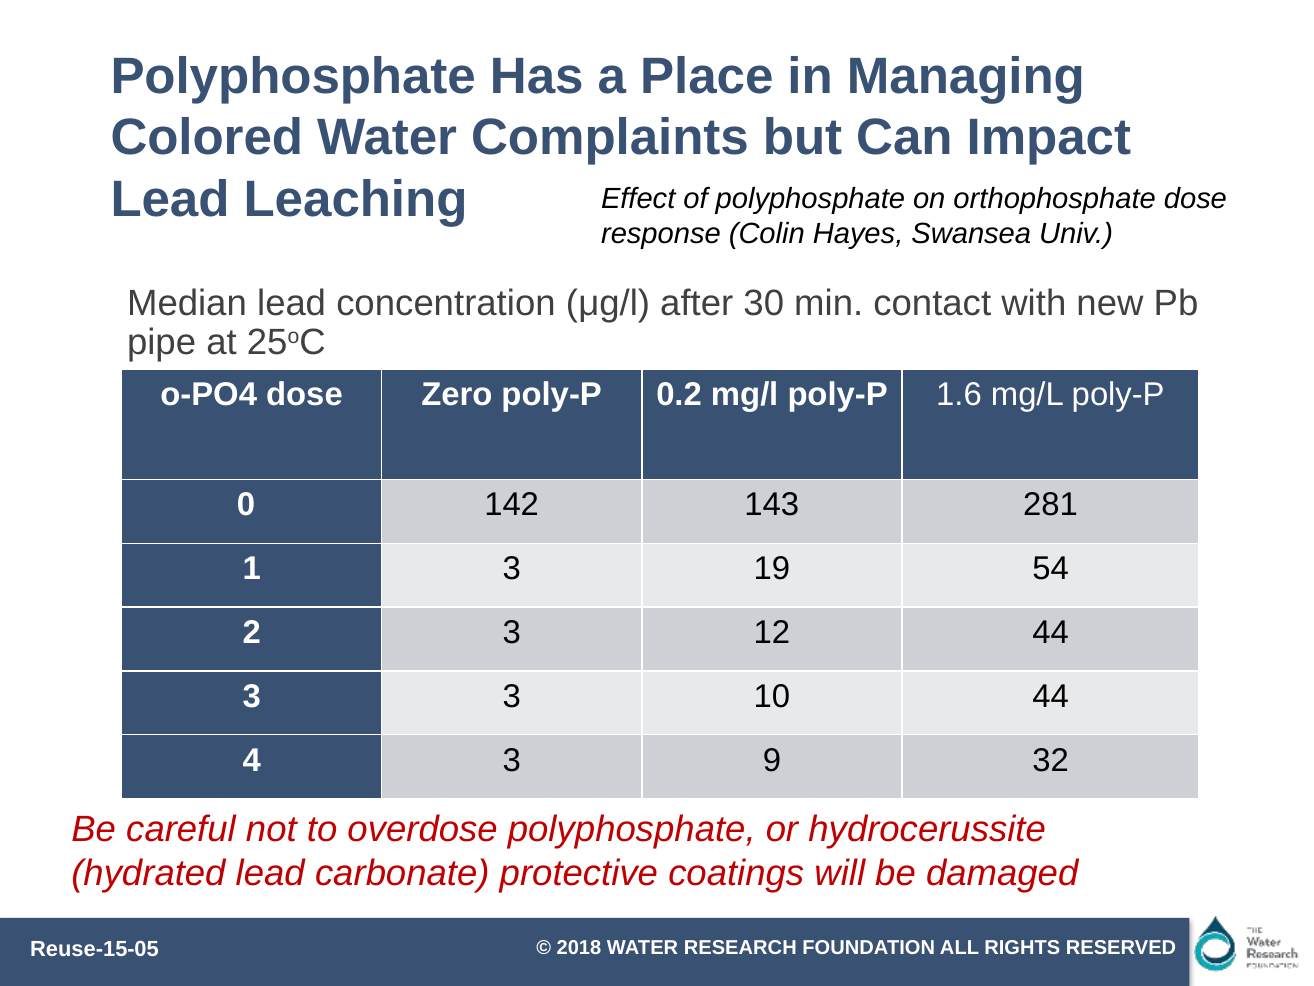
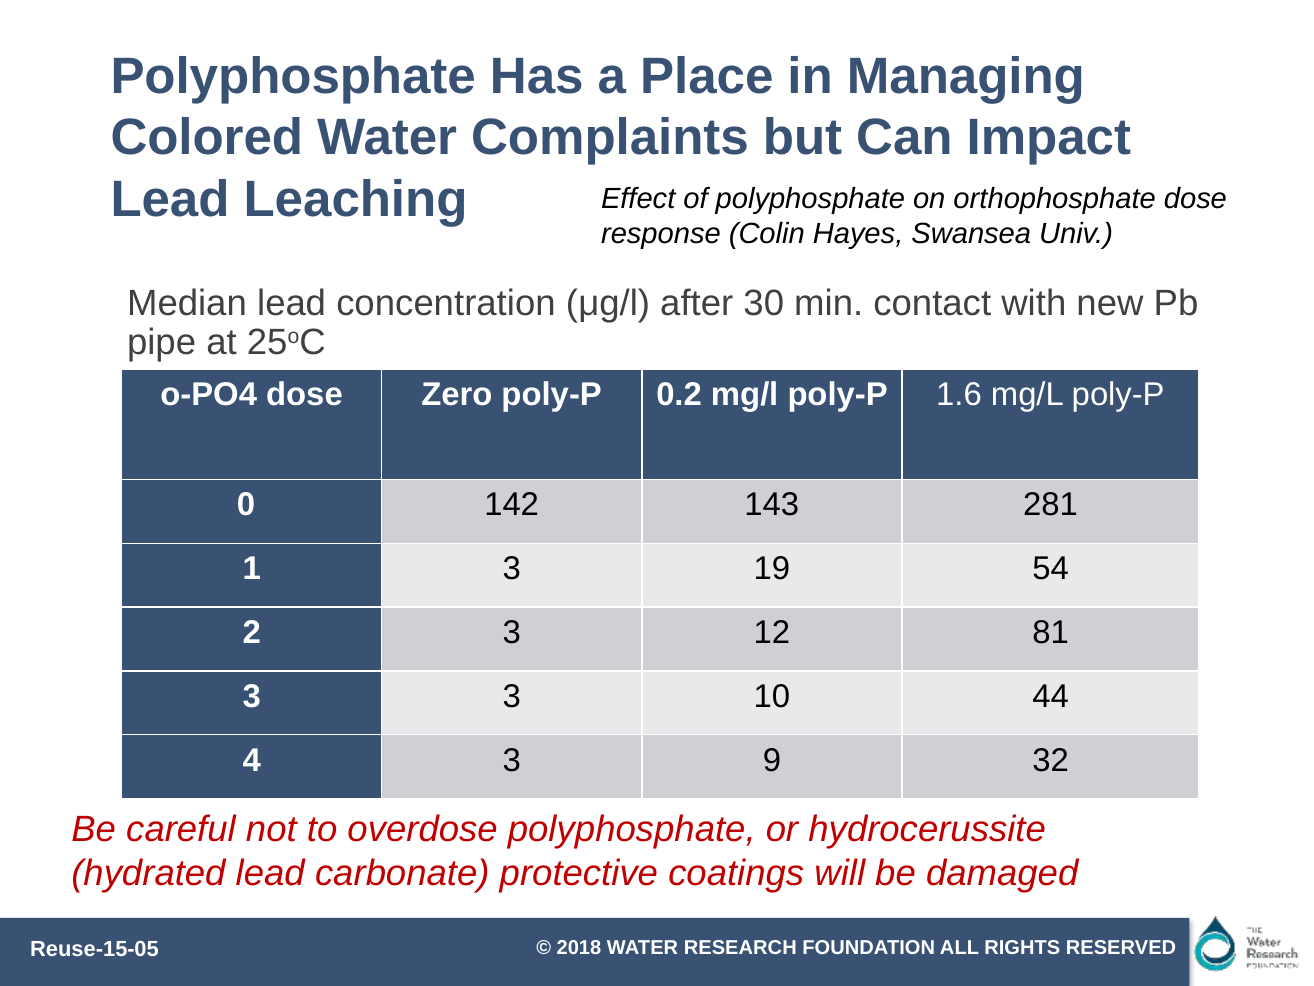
12 44: 44 -> 81
